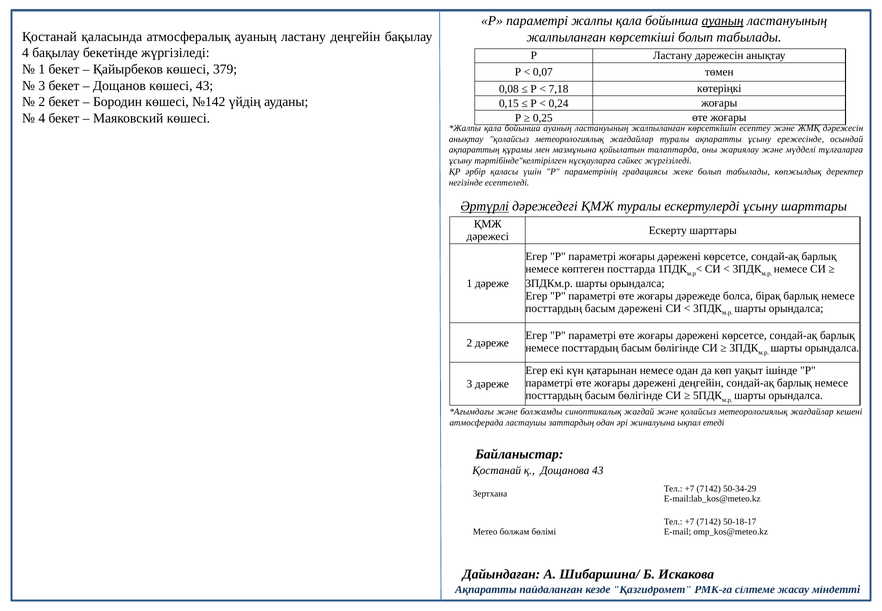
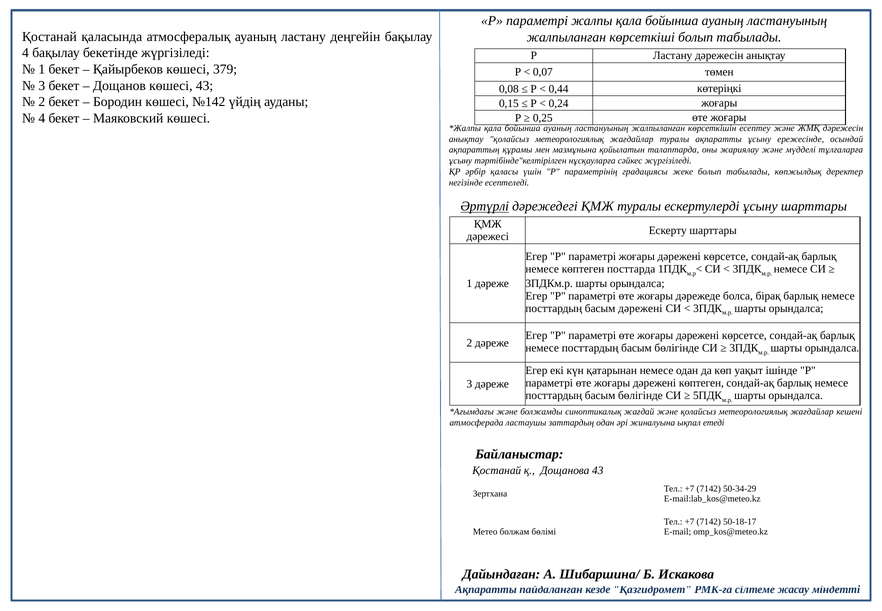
ауаның at (723, 21) underline: present -> none
7,18: 7,18 -> 0,44
дәрежені деңгейін: деңгейін -> көптеген
